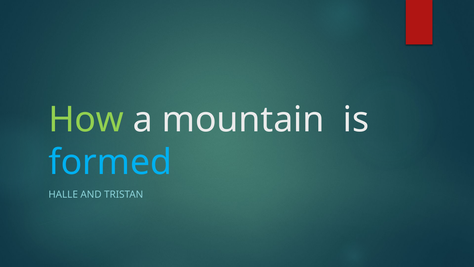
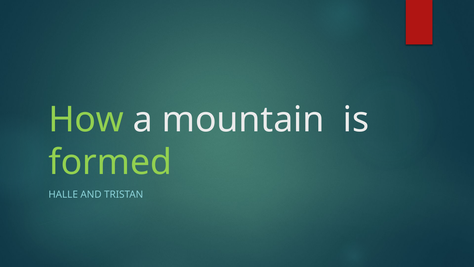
formed colour: light blue -> light green
